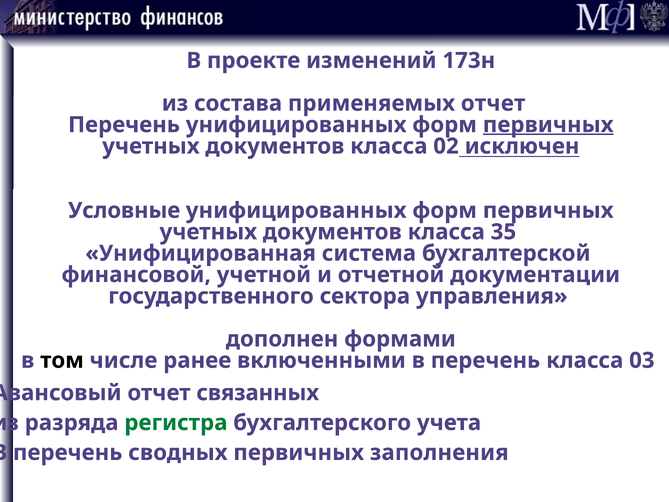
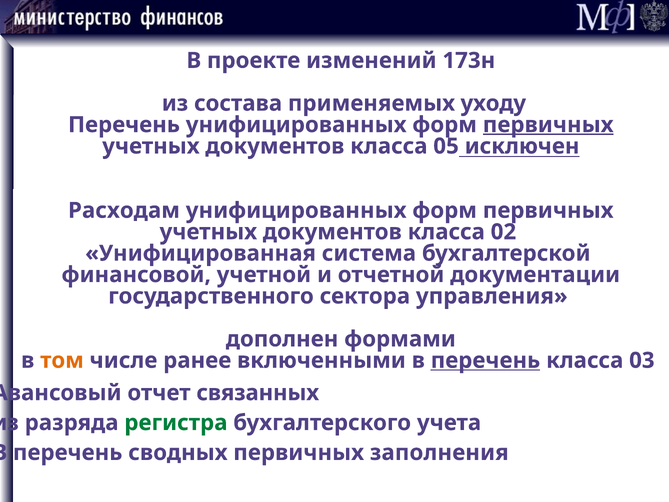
применяемых отчет: отчет -> уходу
02: 02 -> 05
Условные: Условные -> Расходам
35: 35 -> 02
том colour: black -> orange
перечень at (485, 360) underline: none -> present
